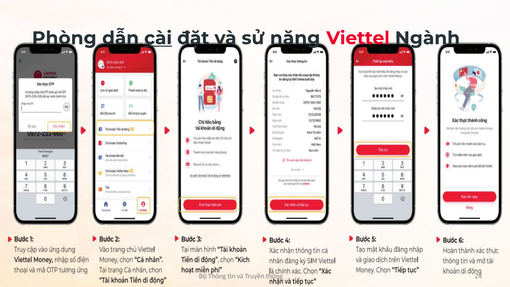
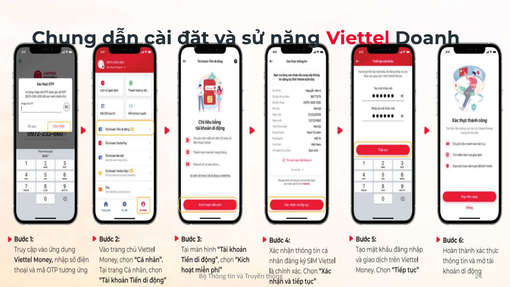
Phòng: Phòng -> Chung
cài underline: present -> none
Ngành: Ngành -> Doanh
